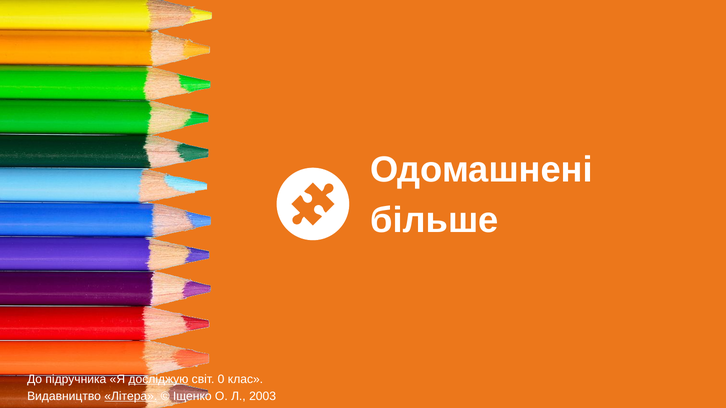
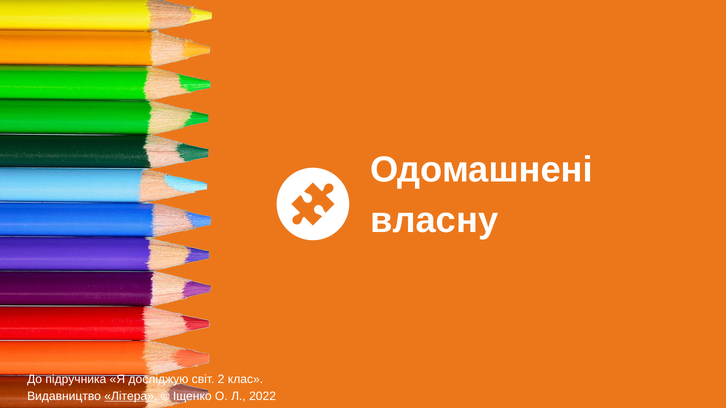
більше: більше -> власну
досліджую underline: present -> none
0: 0 -> 2
2003: 2003 -> 2022
